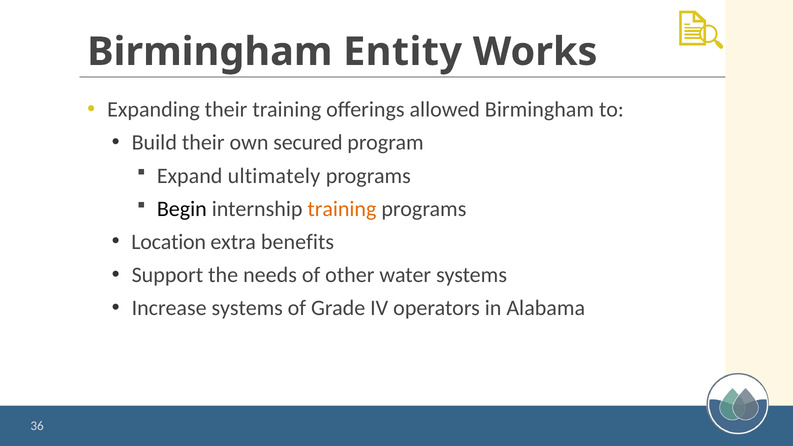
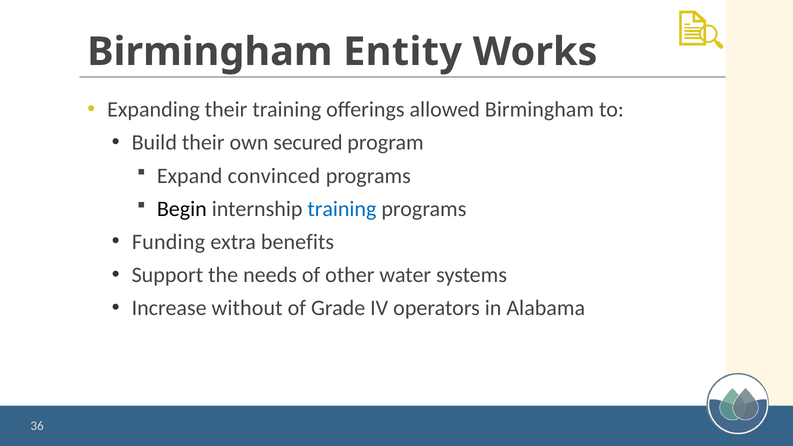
ultimately: ultimately -> convinced
training at (342, 209) colour: orange -> blue
Location: Location -> Funding
Increase systems: systems -> without
